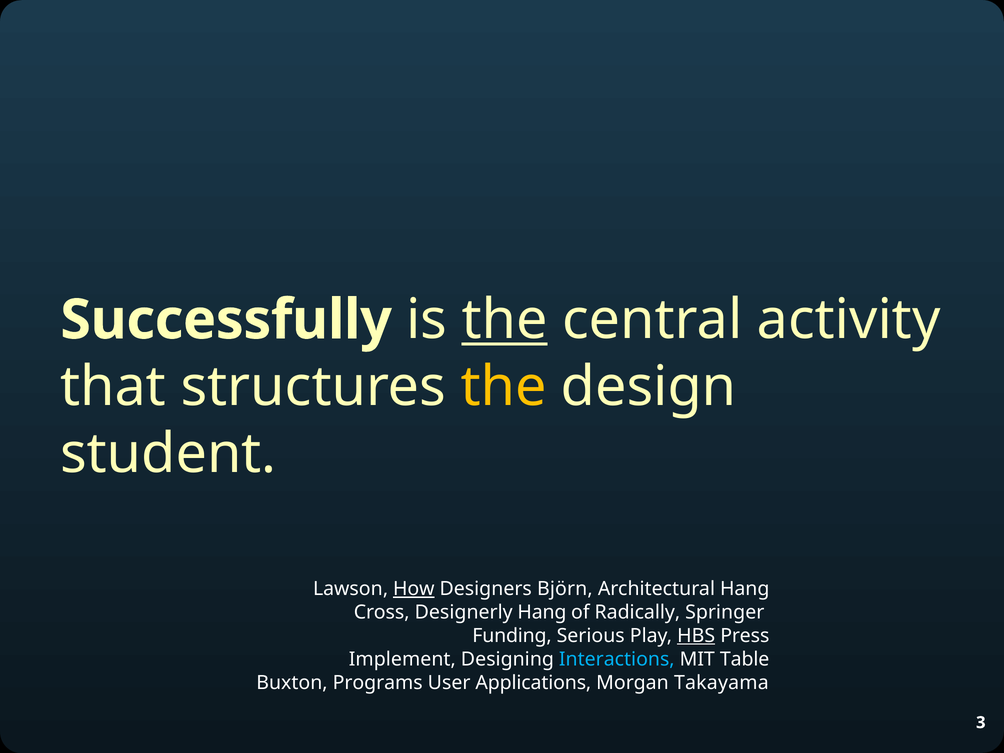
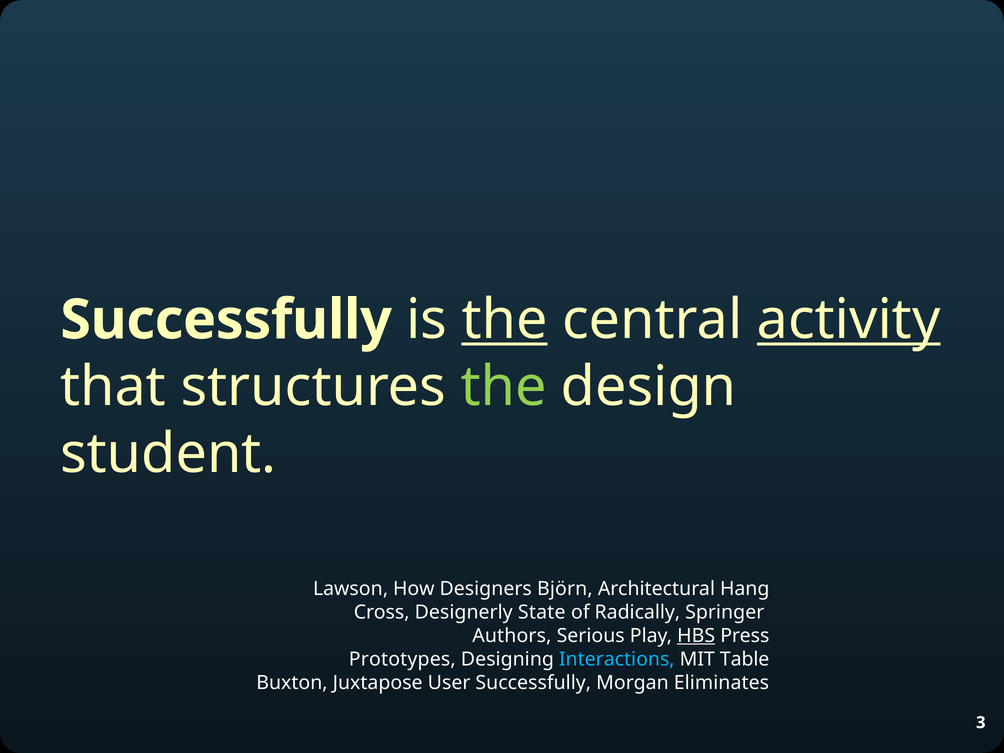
activity underline: none -> present
the at (504, 387) colour: yellow -> light green
How underline: present -> none
Designerly Hang: Hang -> State
Funding: Funding -> Authors
Implement: Implement -> Prototypes
Programs: Programs -> Juxtapose
User Applications: Applications -> Successfully
Takayama: Takayama -> Eliminates
